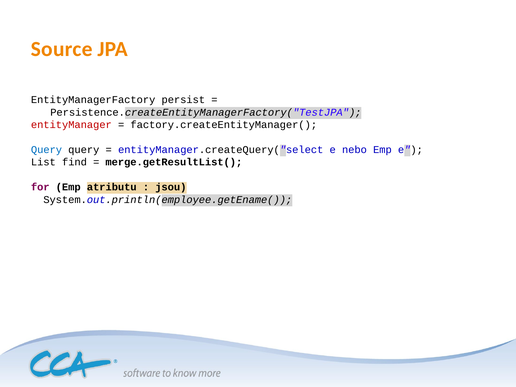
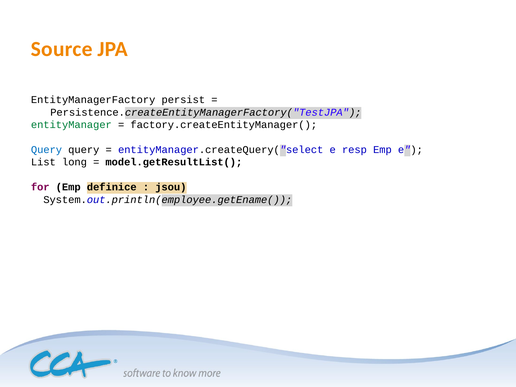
entityManager colour: red -> green
nebo: nebo -> resp
find: find -> long
merge.getResultList(: merge.getResultList( -> model.getResultList(
atributu: atributu -> definice
